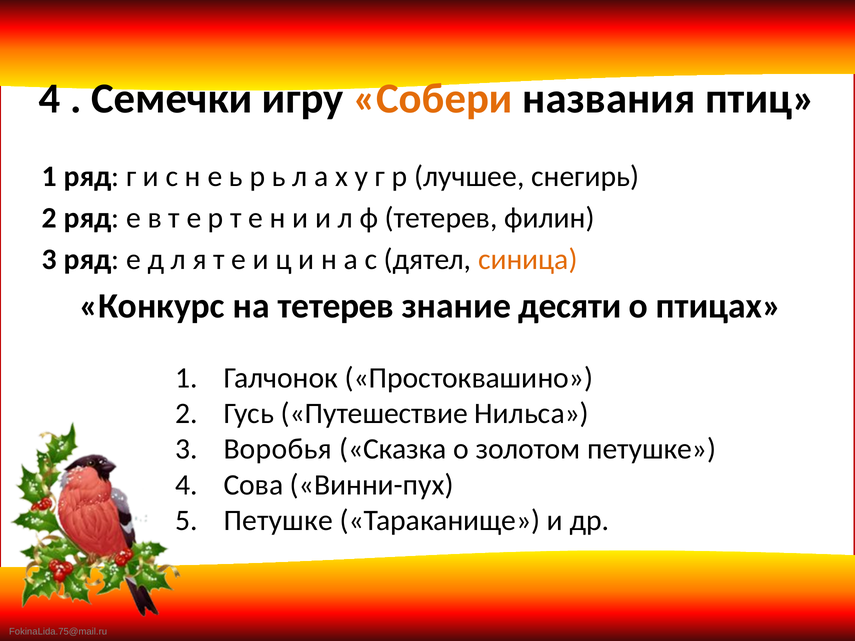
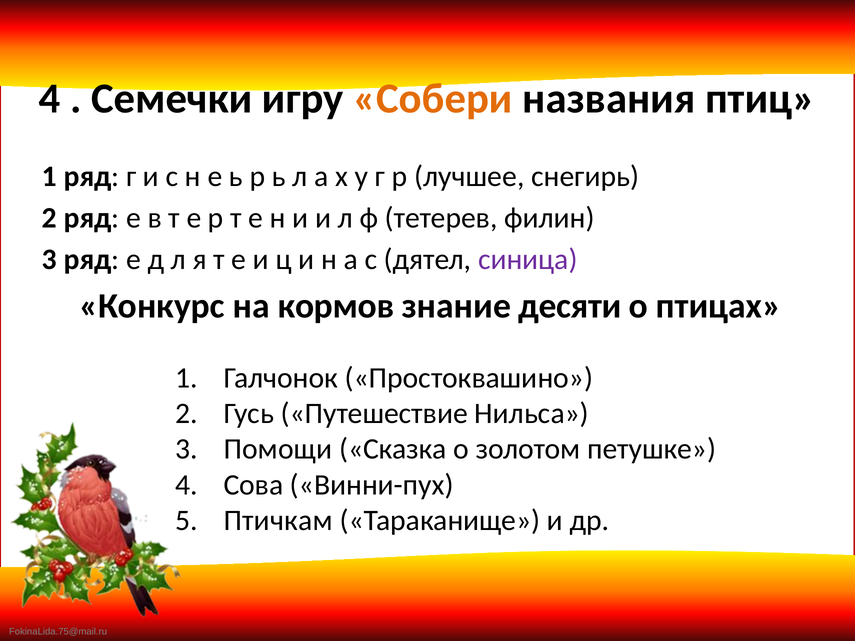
синица colour: orange -> purple
на тетерев: тетерев -> кормов
Воробья: Воробья -> Помощи
Петушке at (278, 521): Петушке -> Птичкам
